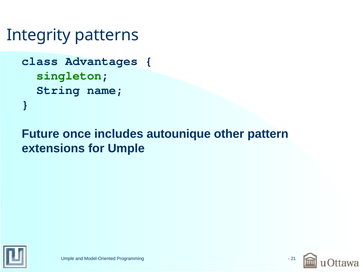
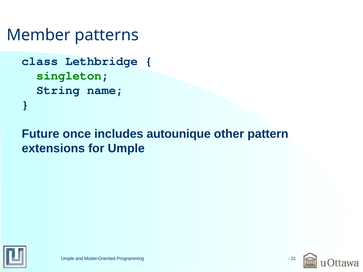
Integrity: Integrity -> Member
Advantages: Advantages -> Lethbridge
